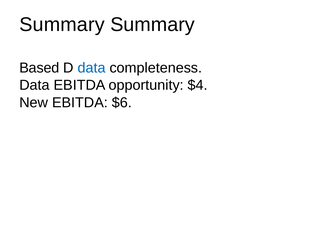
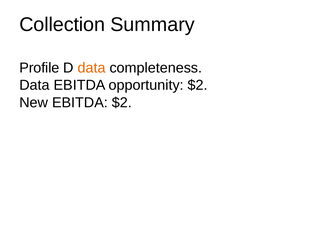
Summary at (62, 25): Summary -> Collection
Based: Based -> Profile
data at (92, 68) colour: blue -> orange
opportunity $4: $4 -> $2
EBITDA $6: $6 -> $2
